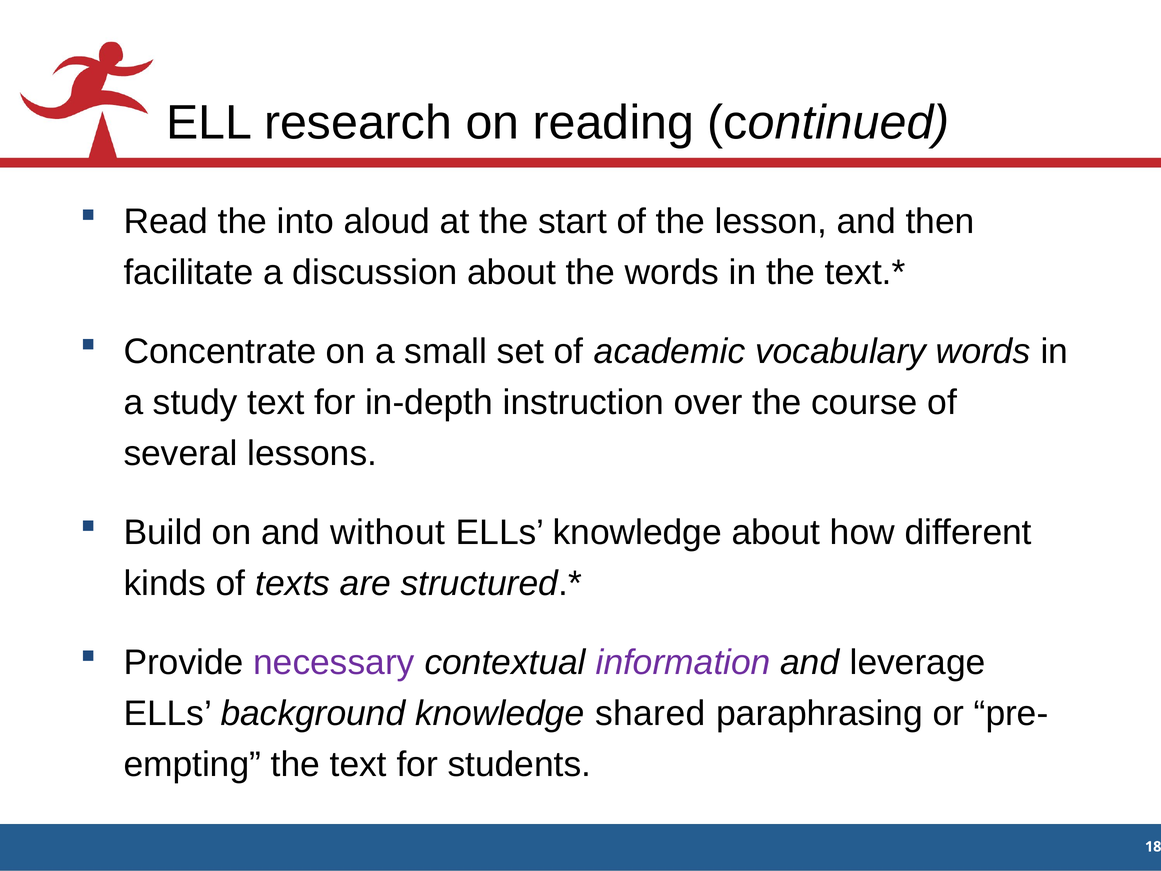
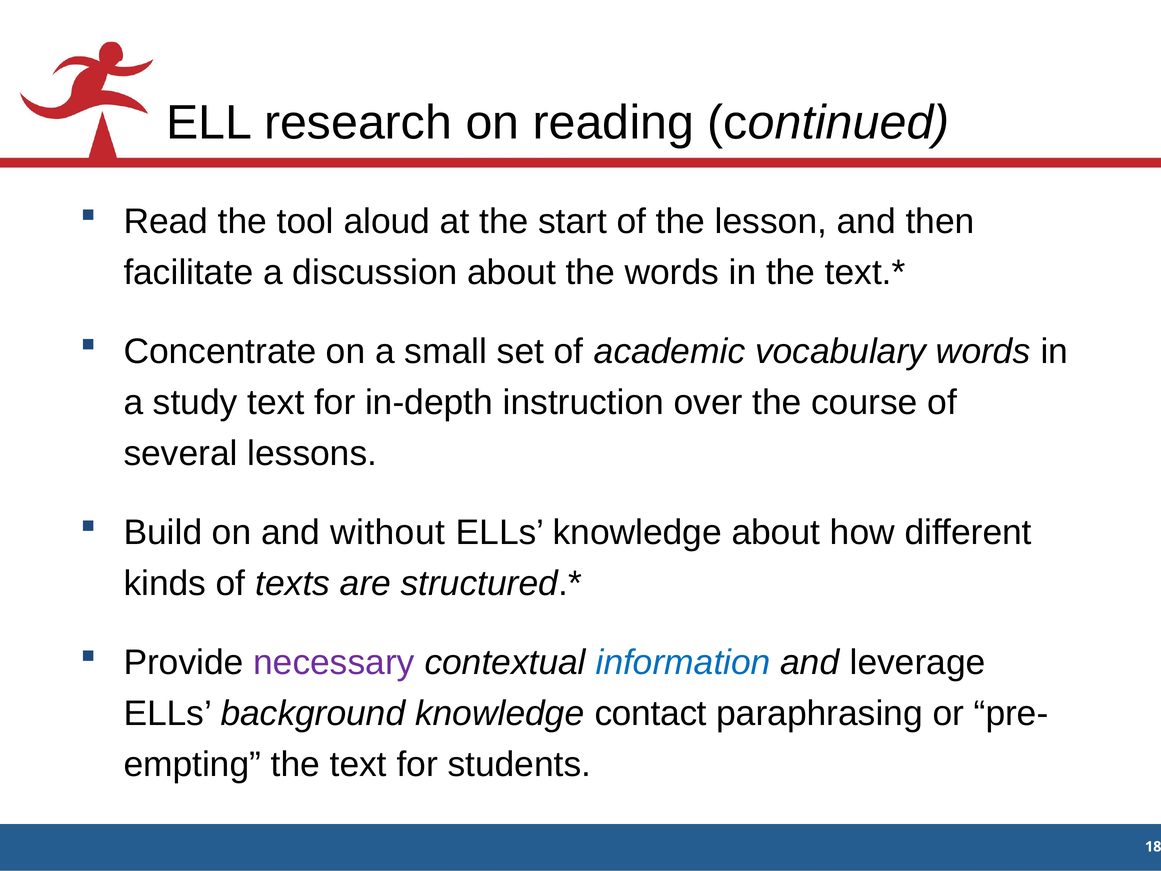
into: into -> tool
information colour: purple -> blue
shared: shared -> contact
